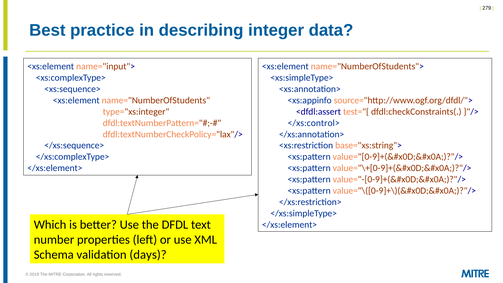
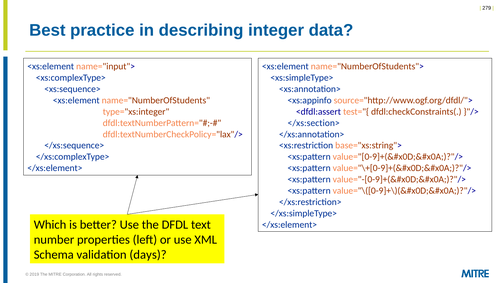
</xs:control>: </xs:control> -> </xs:section>
